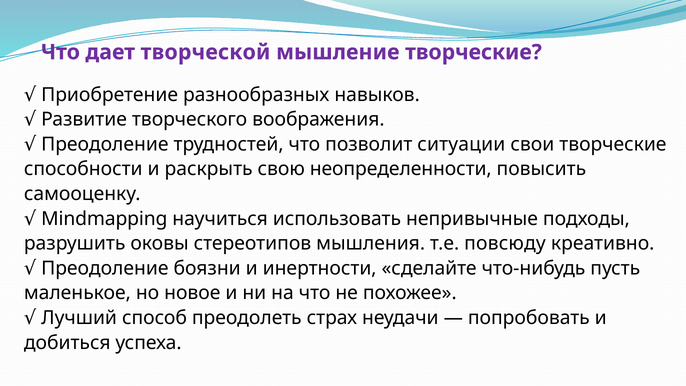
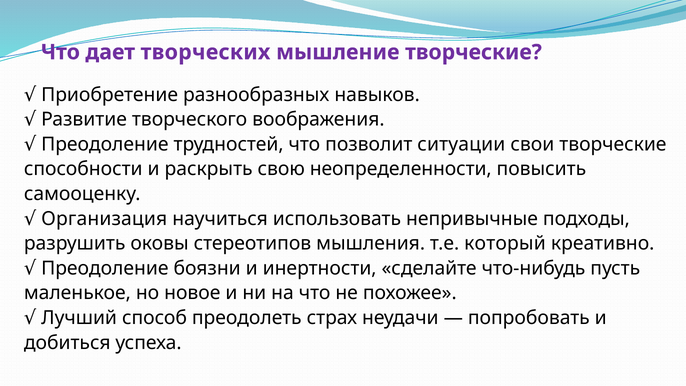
творческой: творческой -> творческих
Mindmapping: Mindmapping -> Организация
повсюду: повсюду -> который
